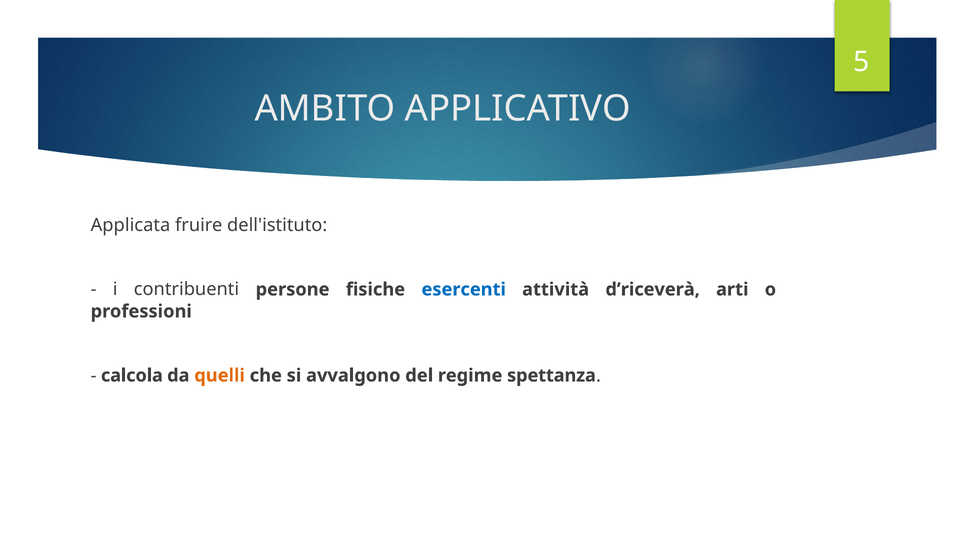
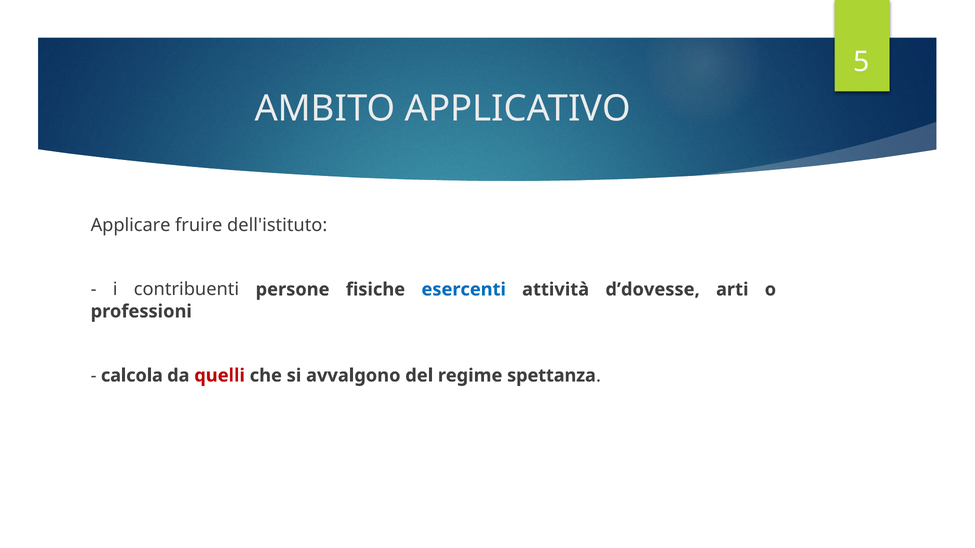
Applicata: Applicata -> Applicare
d’riceverà: d’riceverà -> d’dovesse
quelli colour: orange -> red
